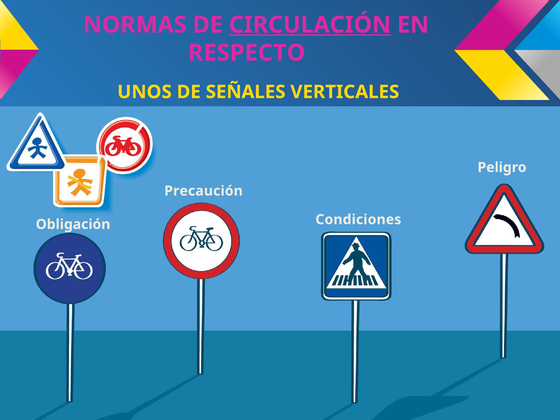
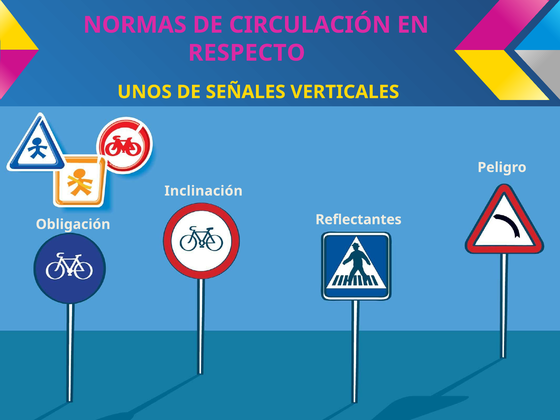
CIRCULACIÓN underline: present -> none
Precaución: Precaución -> Inclinación
Condiciones: Condiciones -> Reflectantes
